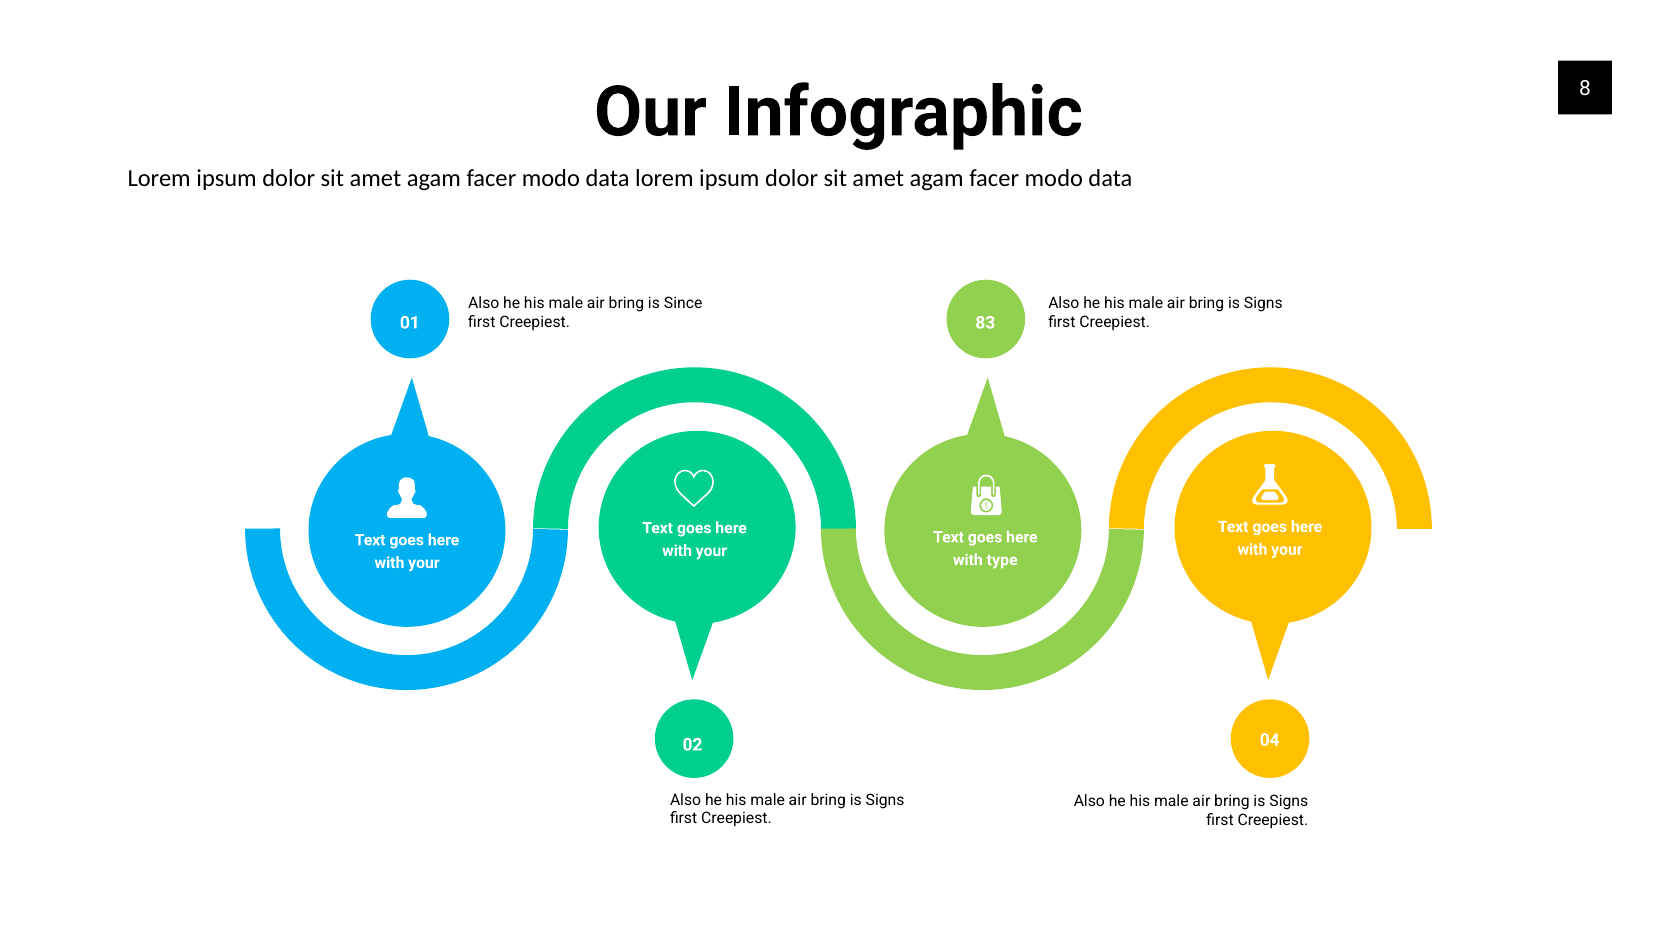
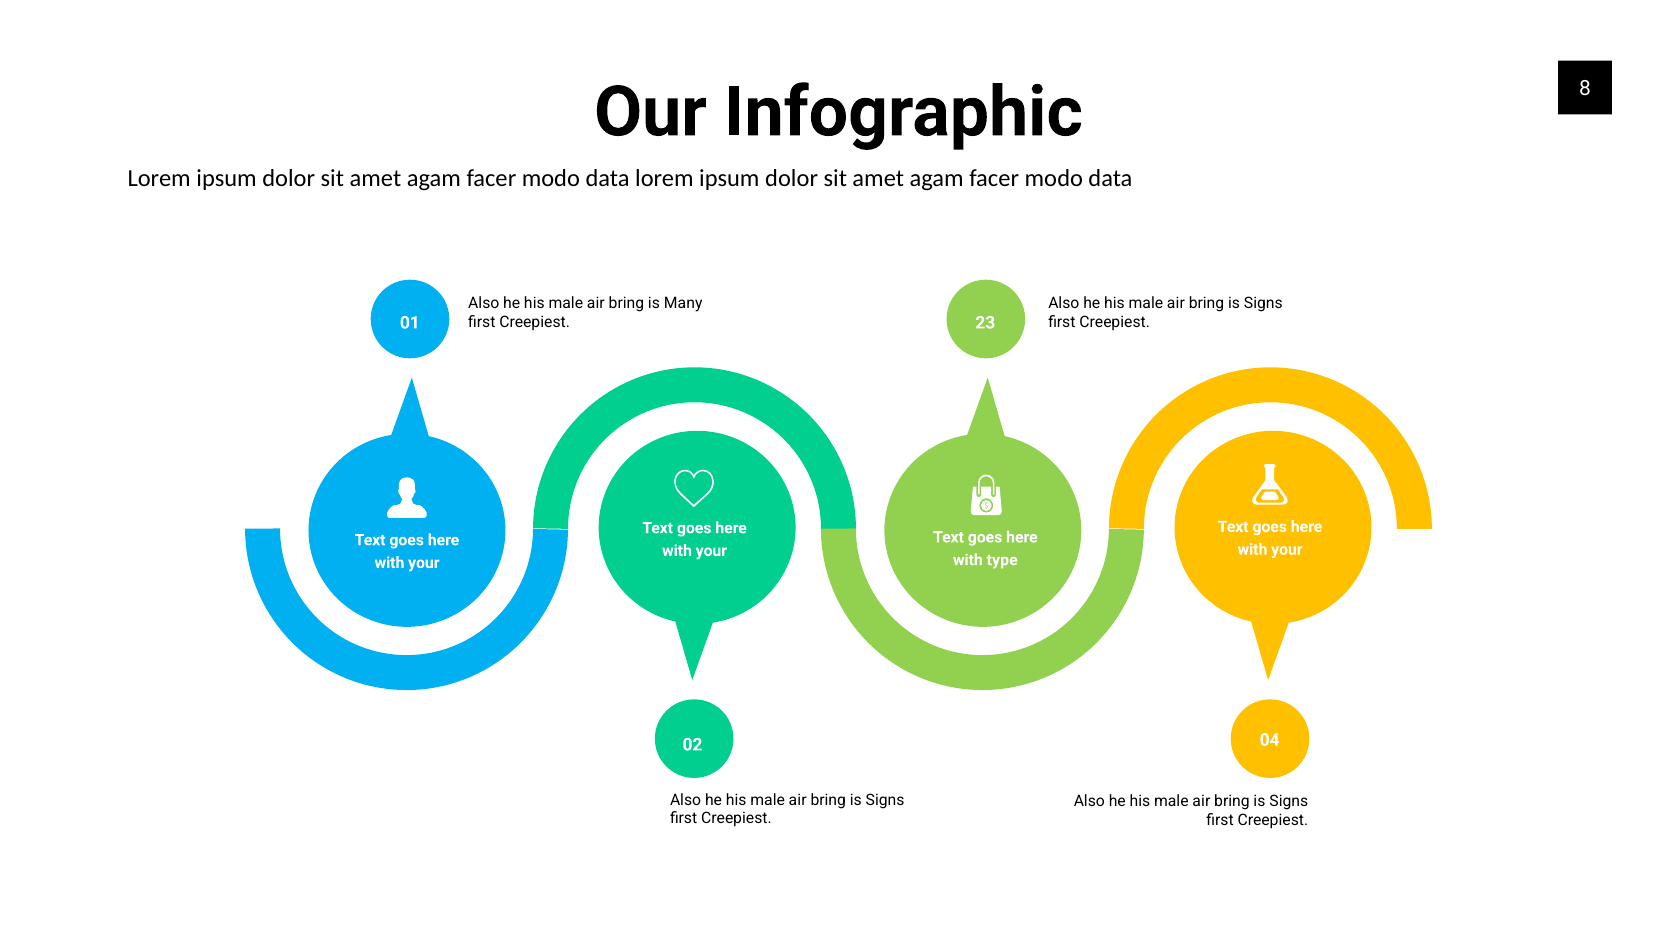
Since: Since -> Many
83: 83 -> 23
